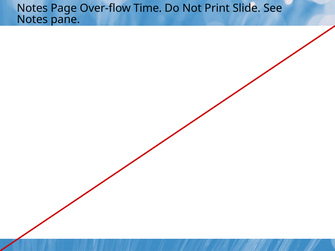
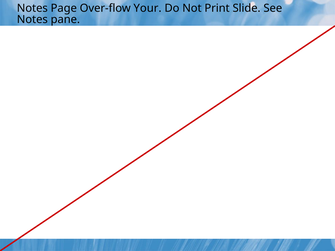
Time: Time -> Your
